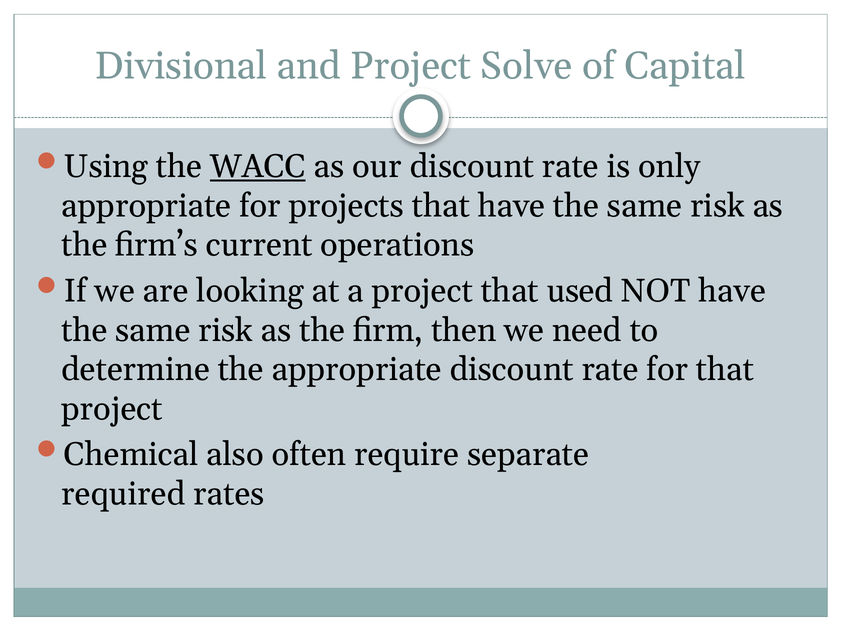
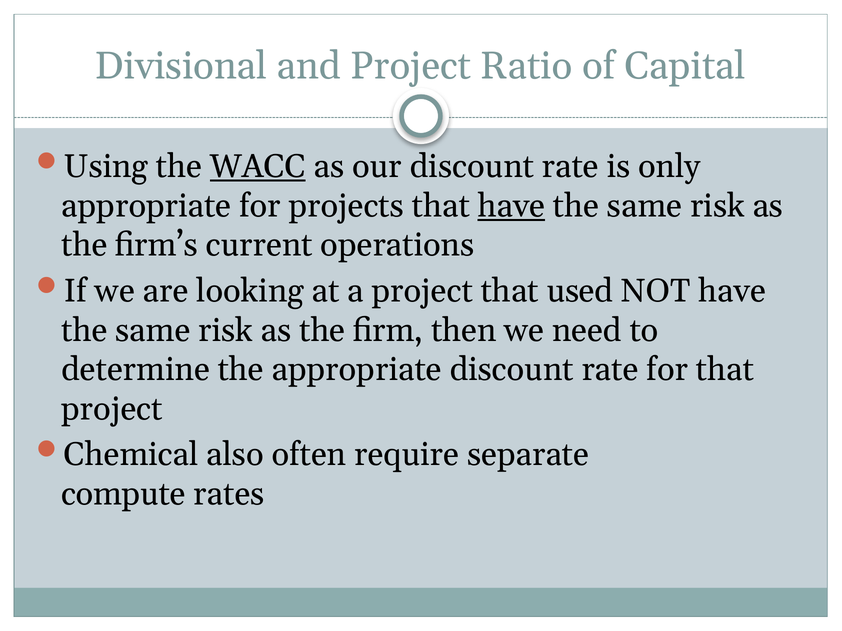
Solve: Solve -> Ratio
have at (511, 206) underline: none -> present
required: required -> compute
